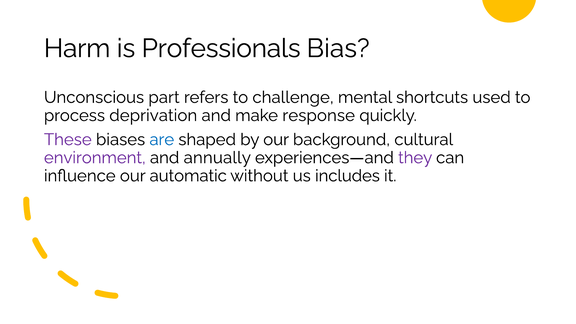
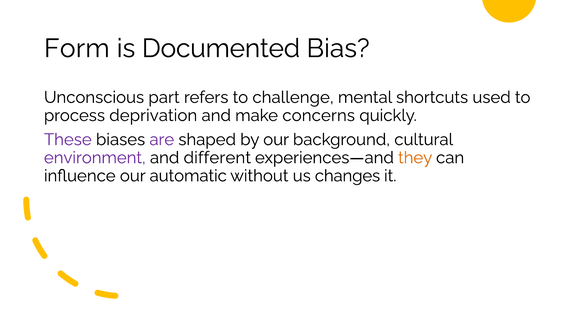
Harm: Harm -> Form
Professionals: Professionals -> Documented
response: response -> concerns
are colour: blue -> purple
annually: annually -> different
they colour: purple -> orange
includes: includes -> changes
